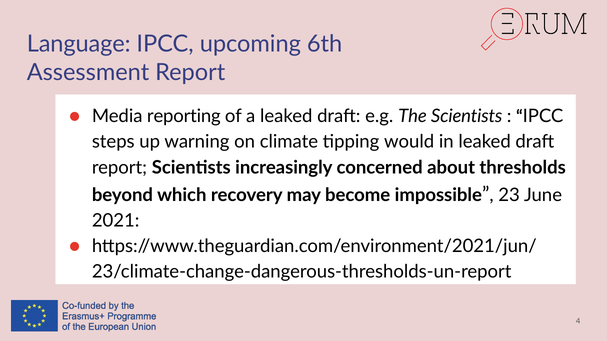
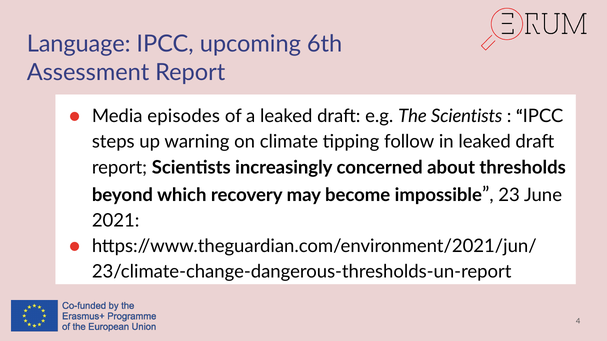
reporting: reporting -> episodes
would: would -> follow
